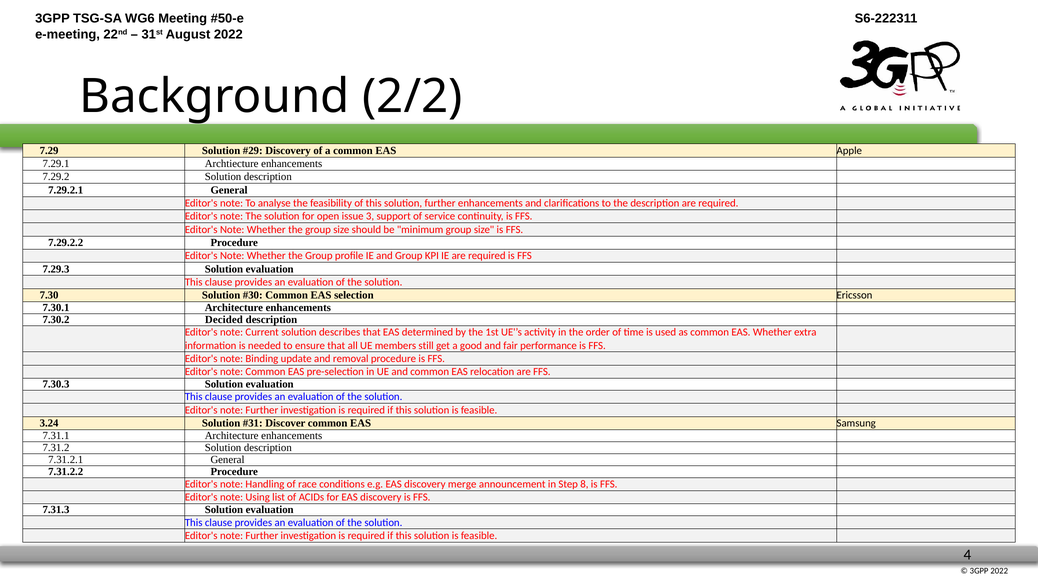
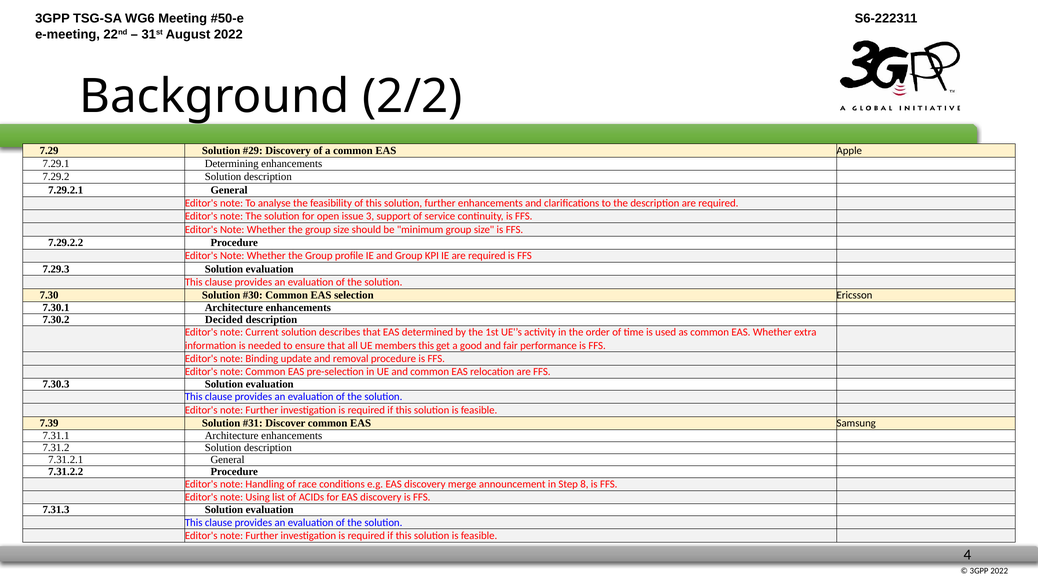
Archtiecture: Archtiecture -> Determining
members still: still -> this
3.24: 3.24 -> 7.39
